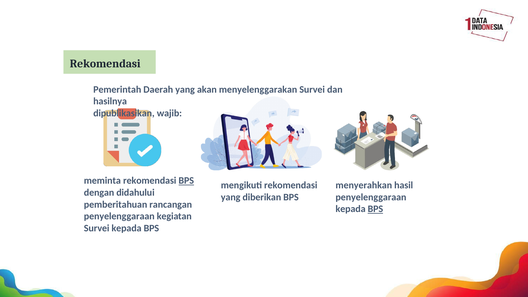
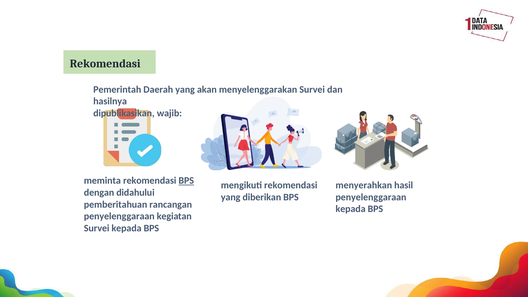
BPS at (375, 209) underline: present -> none
